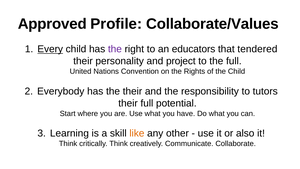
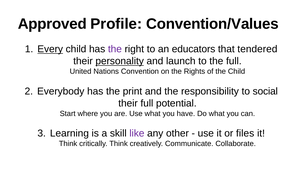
Collaborate/Values: Collaborate/Values -> Convention/Values
personality underline: none -> present
project: project -> launch
the their: their -> print
tutors: tutors -> social
like colour: orange -> purple
also: also -> files
